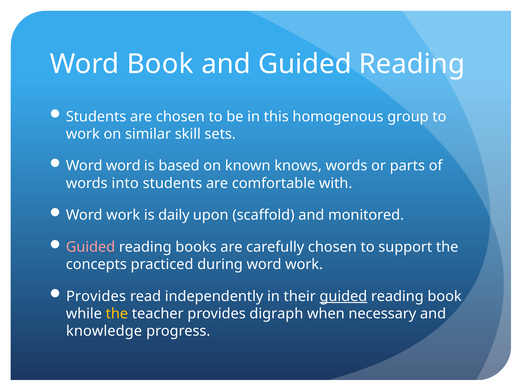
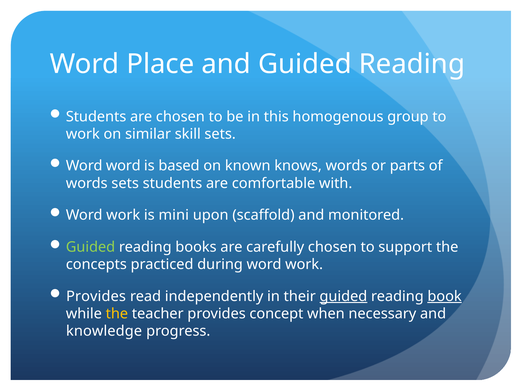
Word Book: Book -> Place
words into: into -> sets
daily: daily -> mini
Guided at (90, 247) colour: pink -> light green
book at (445, 297) underline: none -> present
digraph: digraph -> concept
